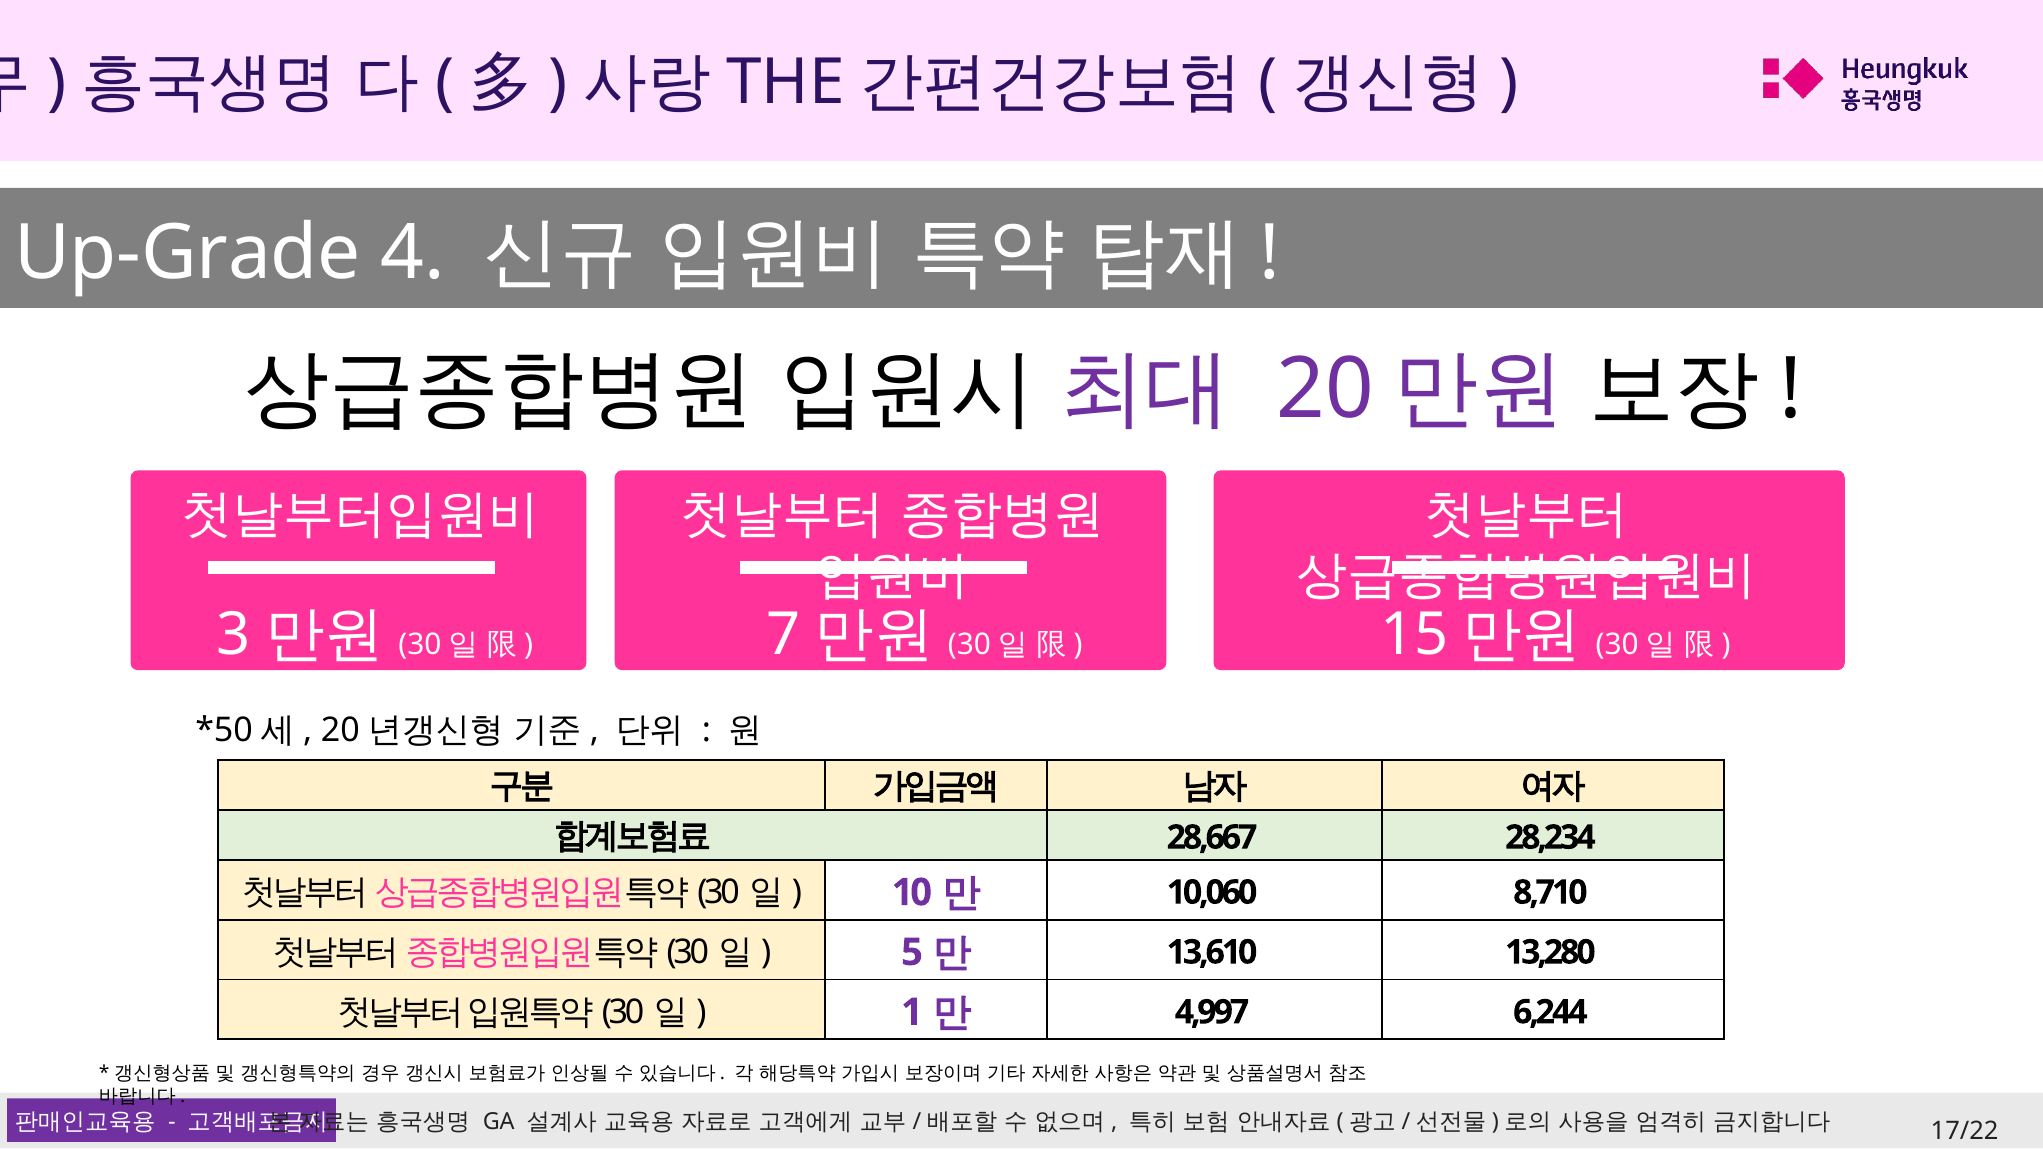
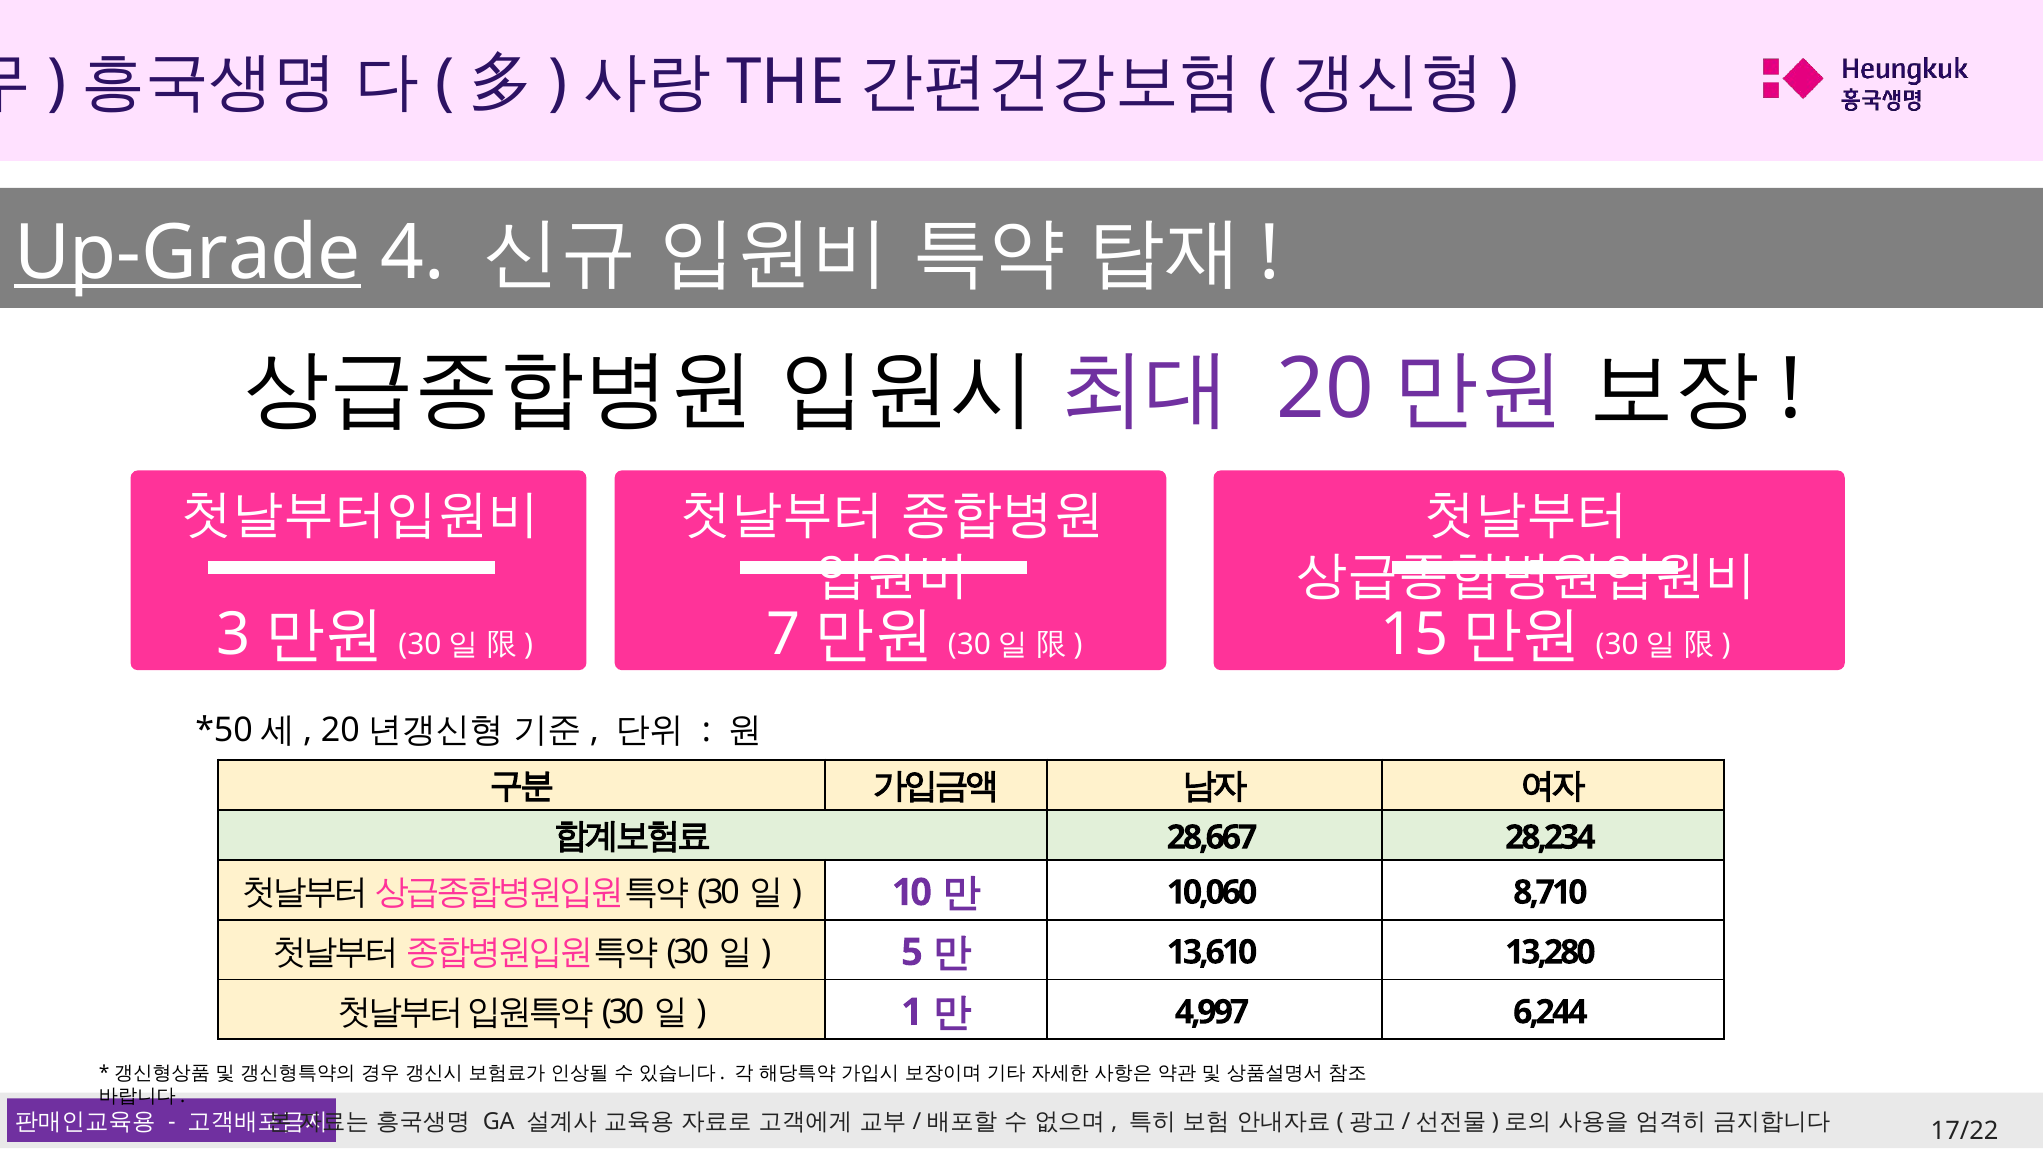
Up-Grade underline: none -> present
